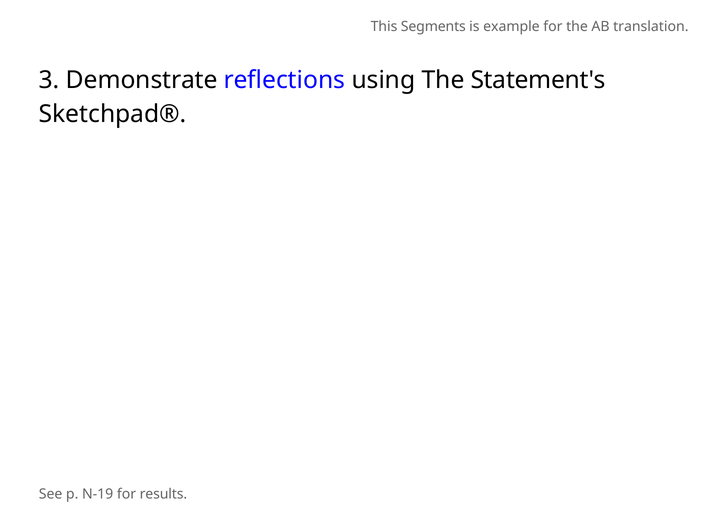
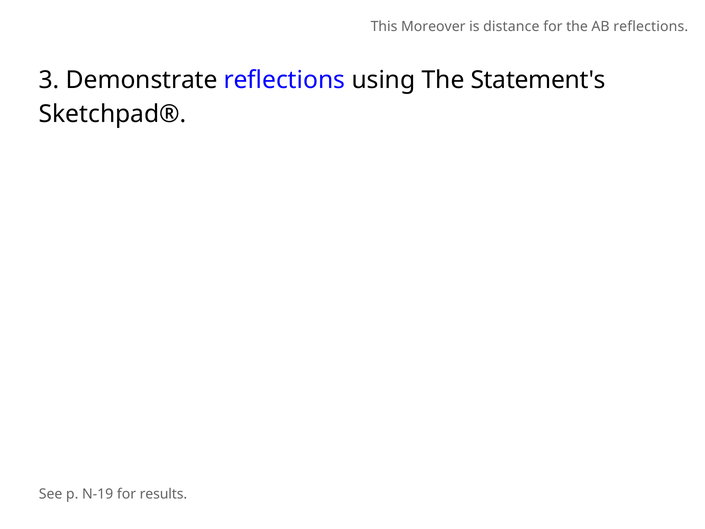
Segments: Segments -> Moreover
example: example -> distance
AB translation: translation -> reflections
